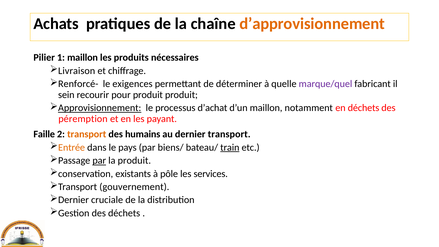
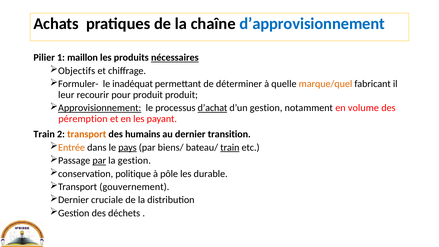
d’approvisionnement colour: orange -> blue
nécessaires underline: none -> present
Livraison: Livraison -> Objectifs
Renforcé-: Renforcé- -> Formuler-
exigences: exigences -> inadéquat
marque/quel colour: purple -> orange
sein: sein -> leur
d’achat underline: none -> present
d’un maillon: maillon -> gestion
en déchets: déchets -> volume
Faille at (44, 134): Faille -> Train
dernier transport: transport -> transition
pays underline: none -> present
la produit: produit -> gestion
existants: existants -> politique
services: services -> durable
